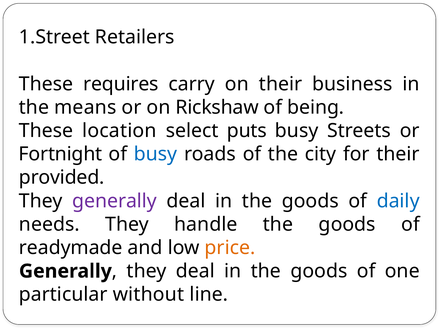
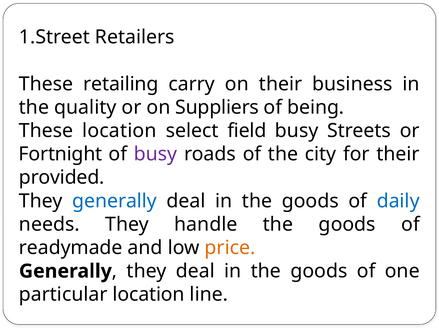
requires: requires -> retailing
means: means -> quality
Rickshaw: Rickshaw -> Suppliers
puts: puts -> field
busy at (156, 154) colour: blue -> purple
generally at (115, 201) colour: purple -> blue
particular without: without -> location
